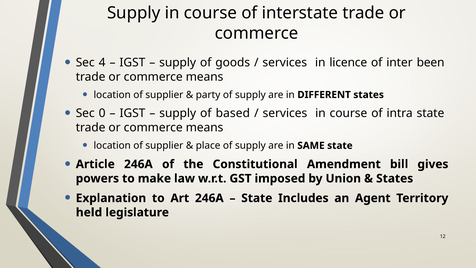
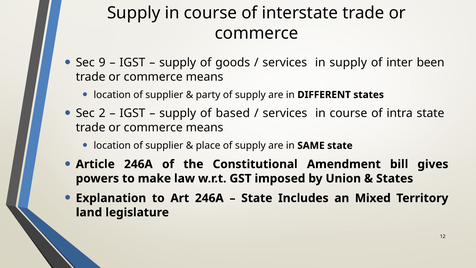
4: 4 -> 9
in licence: licence -> supply
0: 0 -> 2
Agent: Agent -> Mixed
held: held -> land
